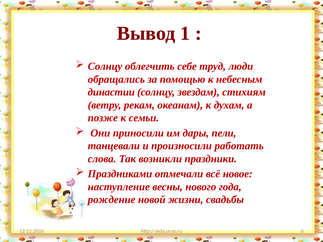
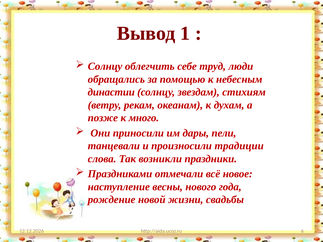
семьи: семьи -> много
работать: работать -> традиции
